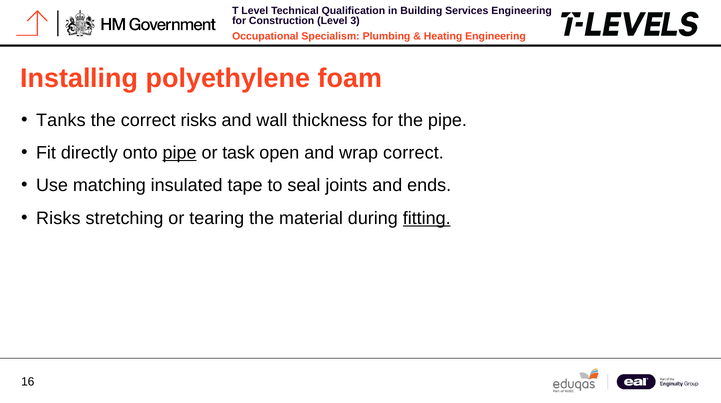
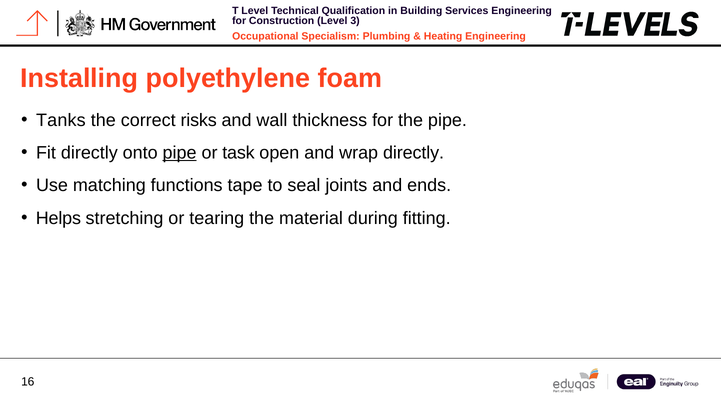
wrap correct: correct -> directly
insulated: insulated -> functions
Risks at (58, 218): Risks -> Helps
fitting underline: present -> none
